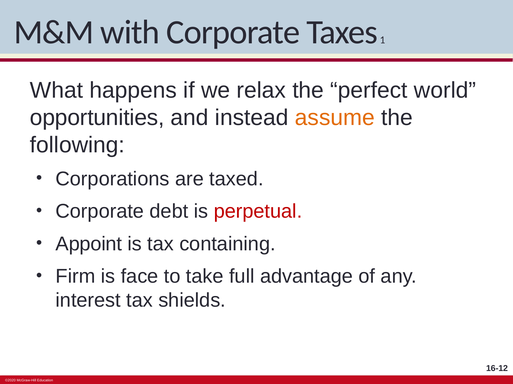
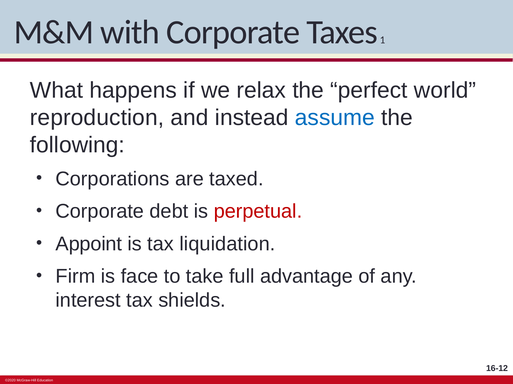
opportunities: opportunities -> reproduction
assume colour: orange -> blue
containing: containing -> liquidation
